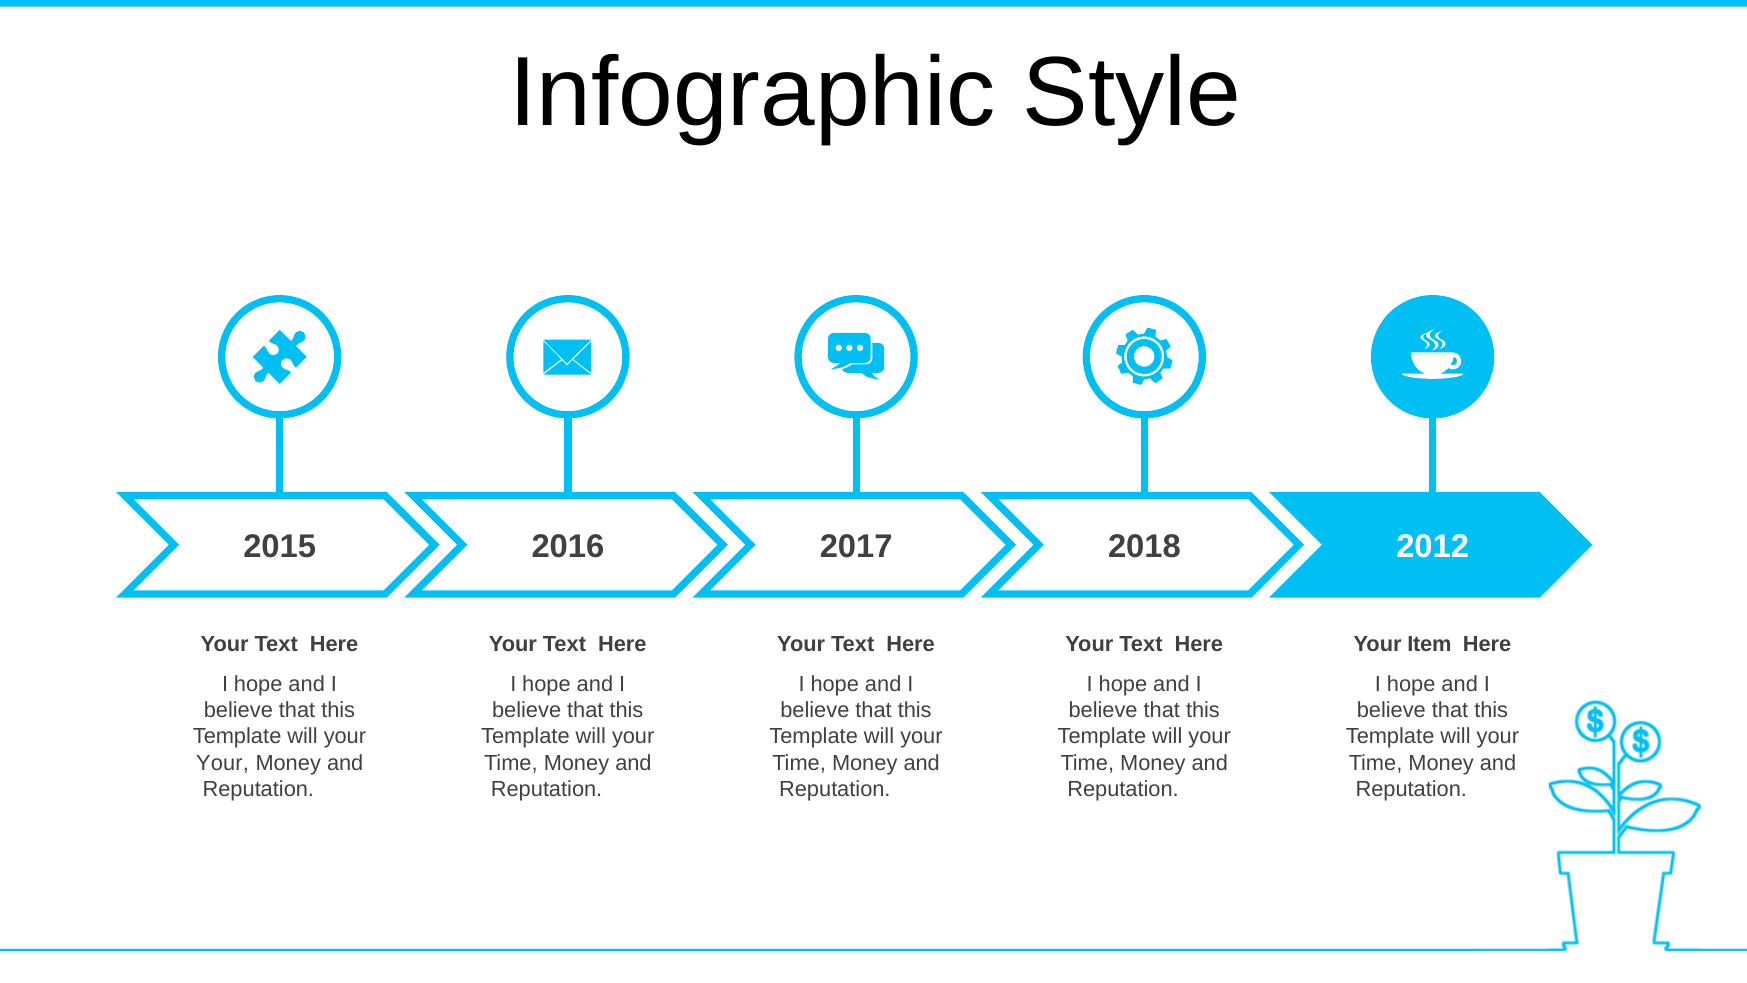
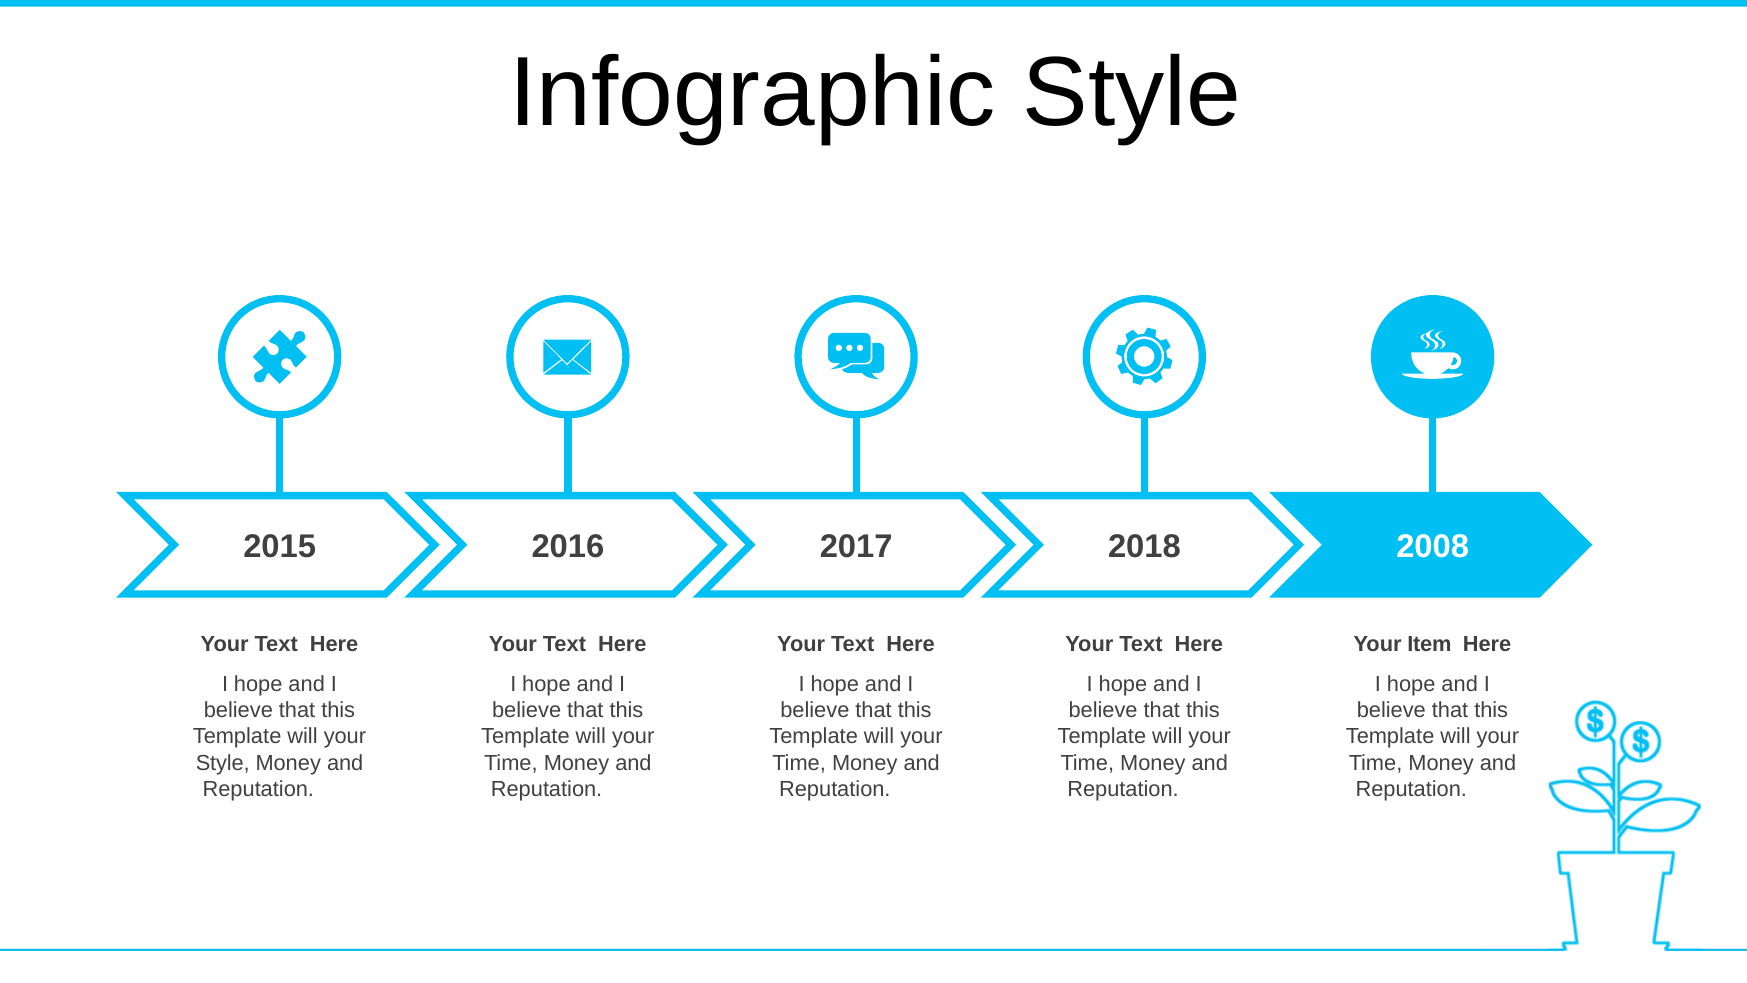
2012: 2012 -> 2008
Your at (223, 763): Your -> Style
